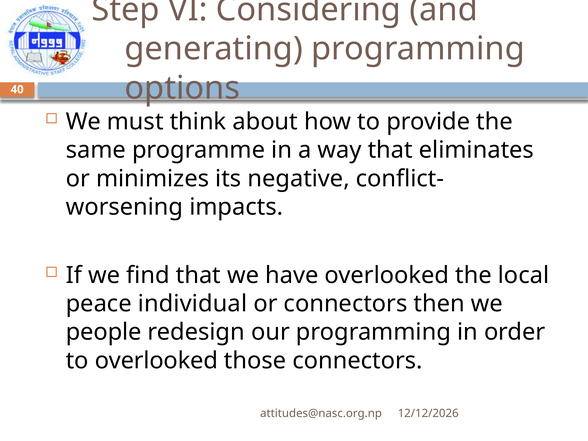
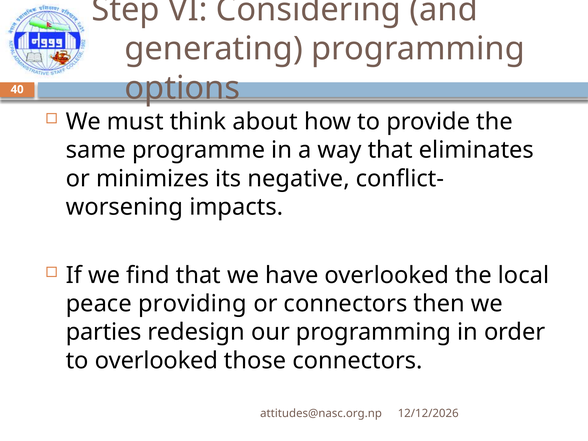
individual: individual -> providing
people: people -> parties
